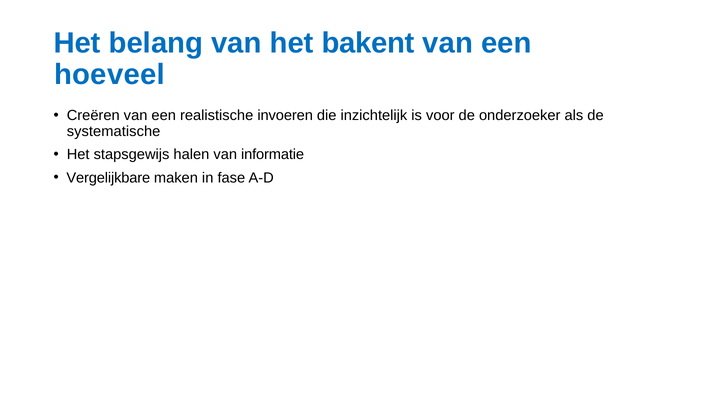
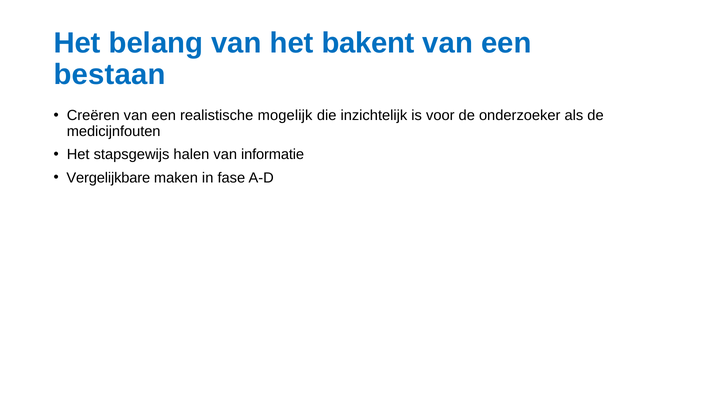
hoeveel: hoeveel -> bestaan
invoeren: invoeren -> mogelijk
systematische: systematische -> medicijnfouten
